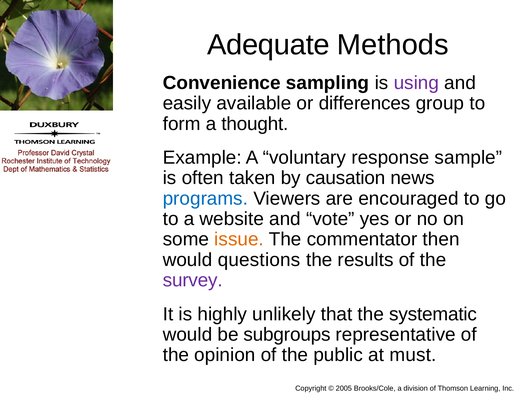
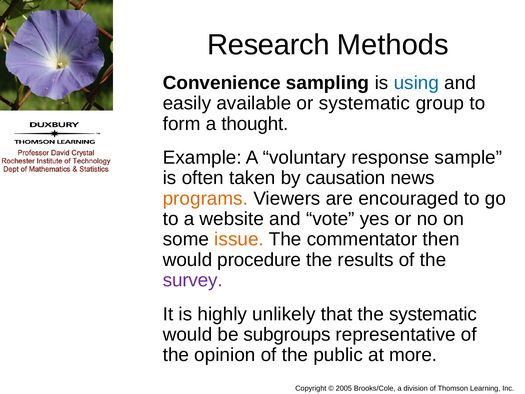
Adequate: Adequate -> Research
using colour: purple -> blue
or differences: differences -> systematic
programs colour: blue -> orange
questions: questions -> procedure
must: must -> more
